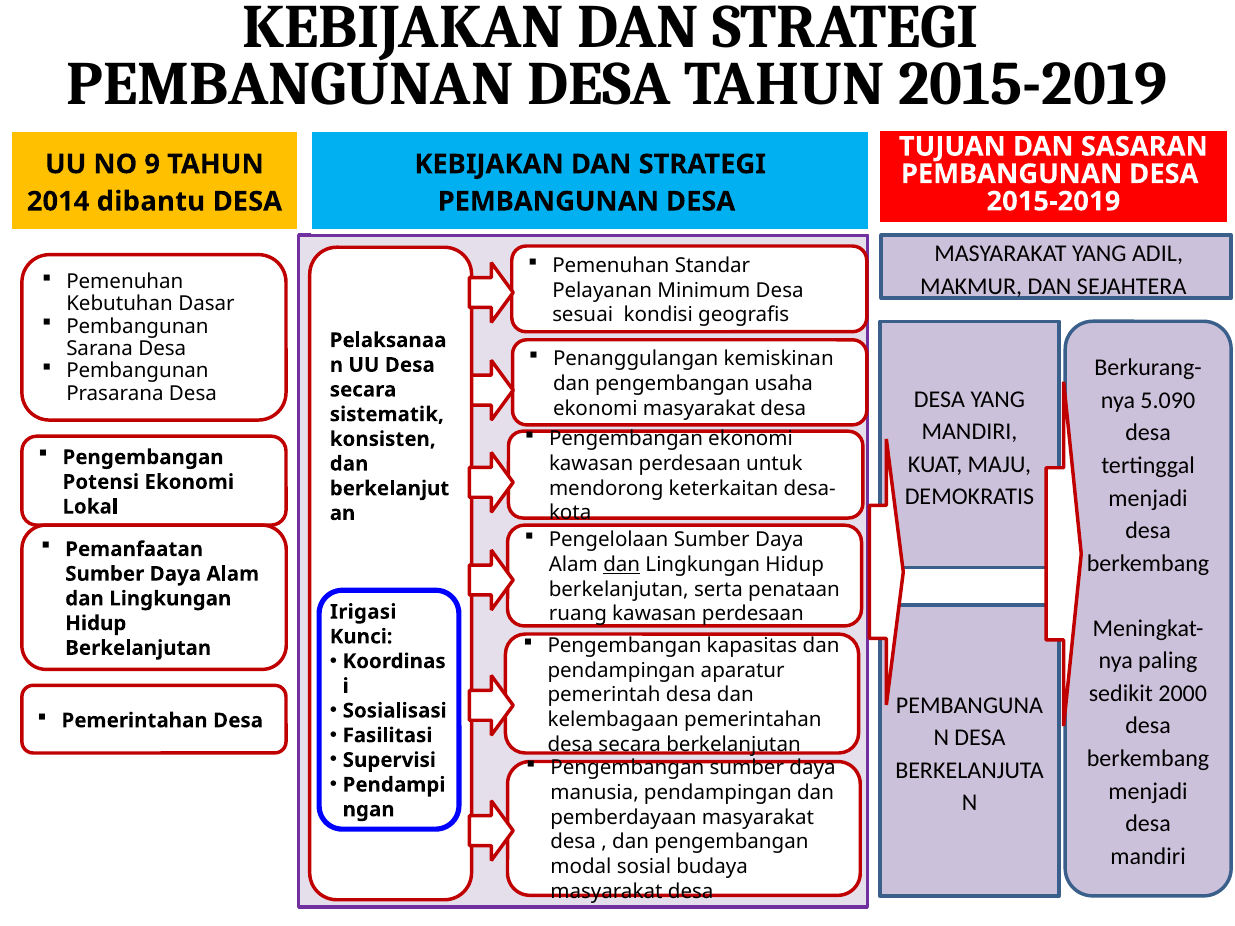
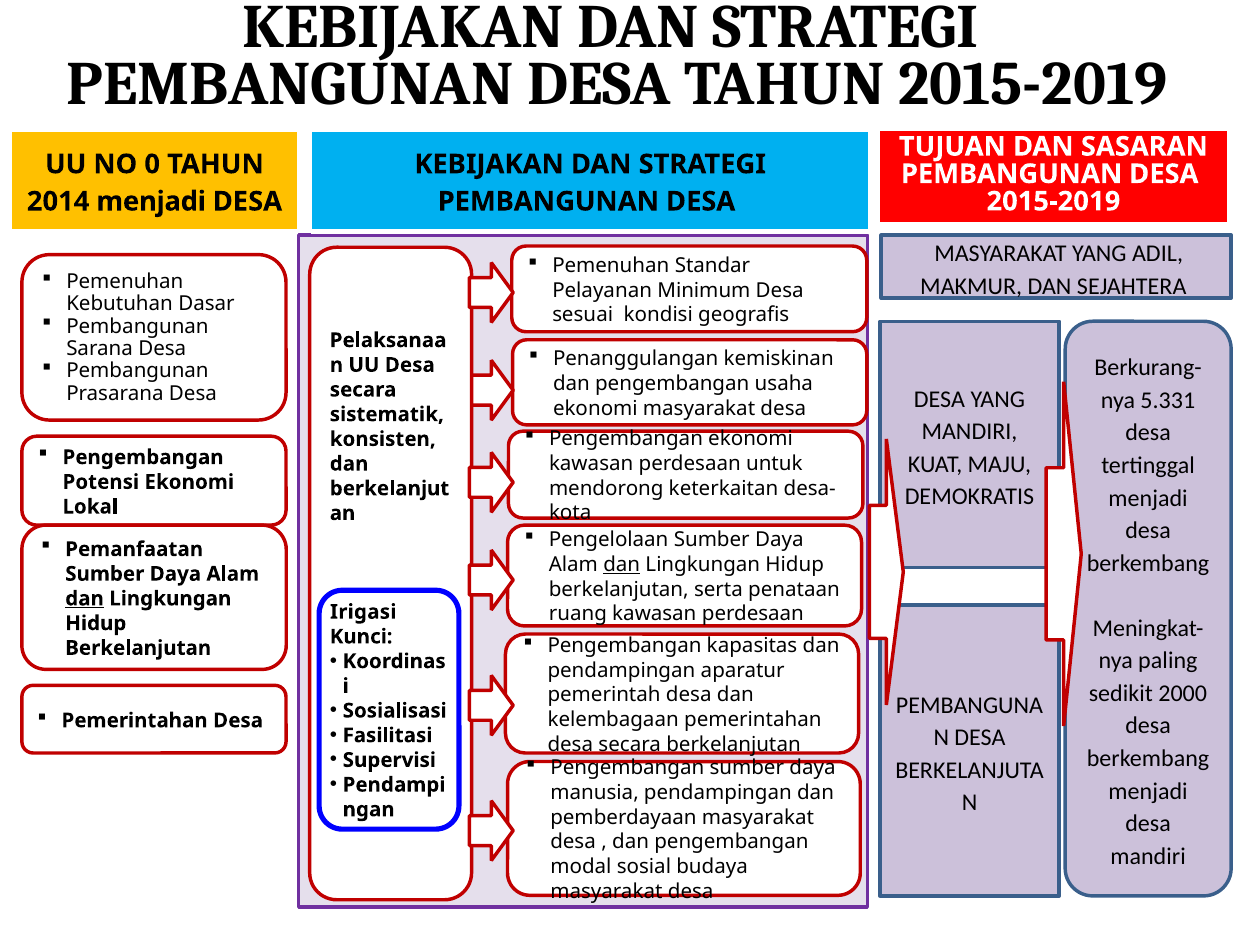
9: 9 -> 0
2014 dibantu: dibantu -> menjadi
5.090: 5.090 -> 5.331
dan at (85, 599) underline: none -> present
